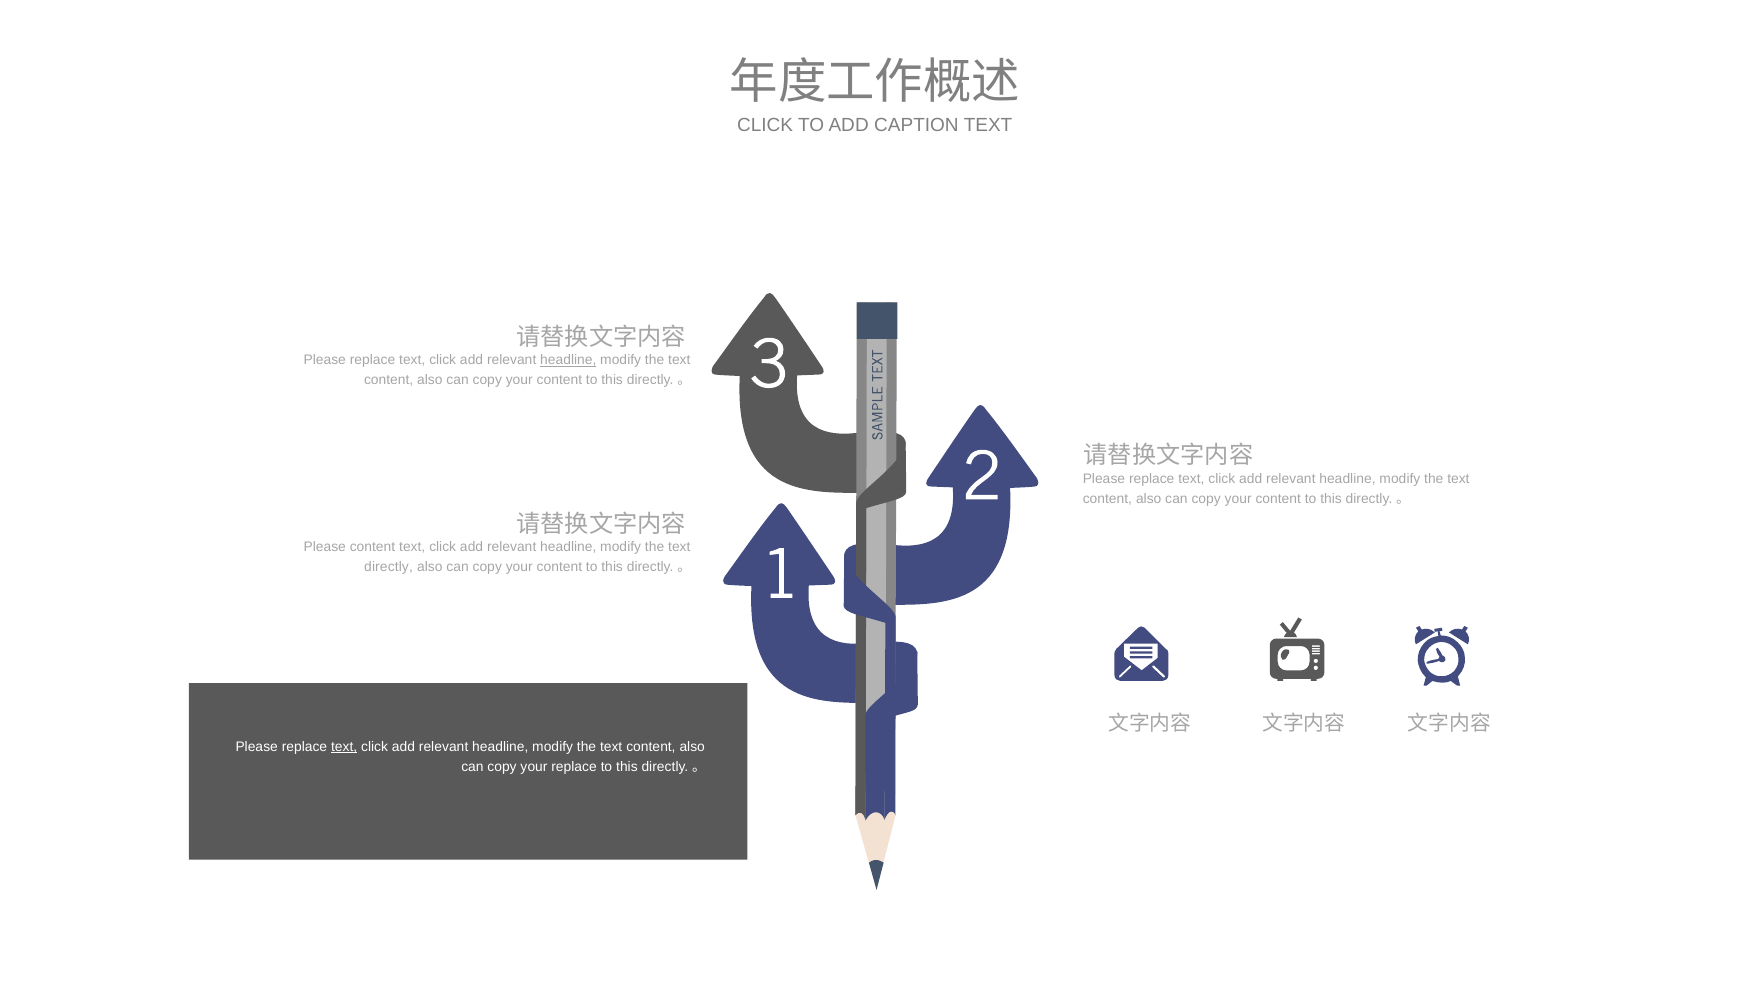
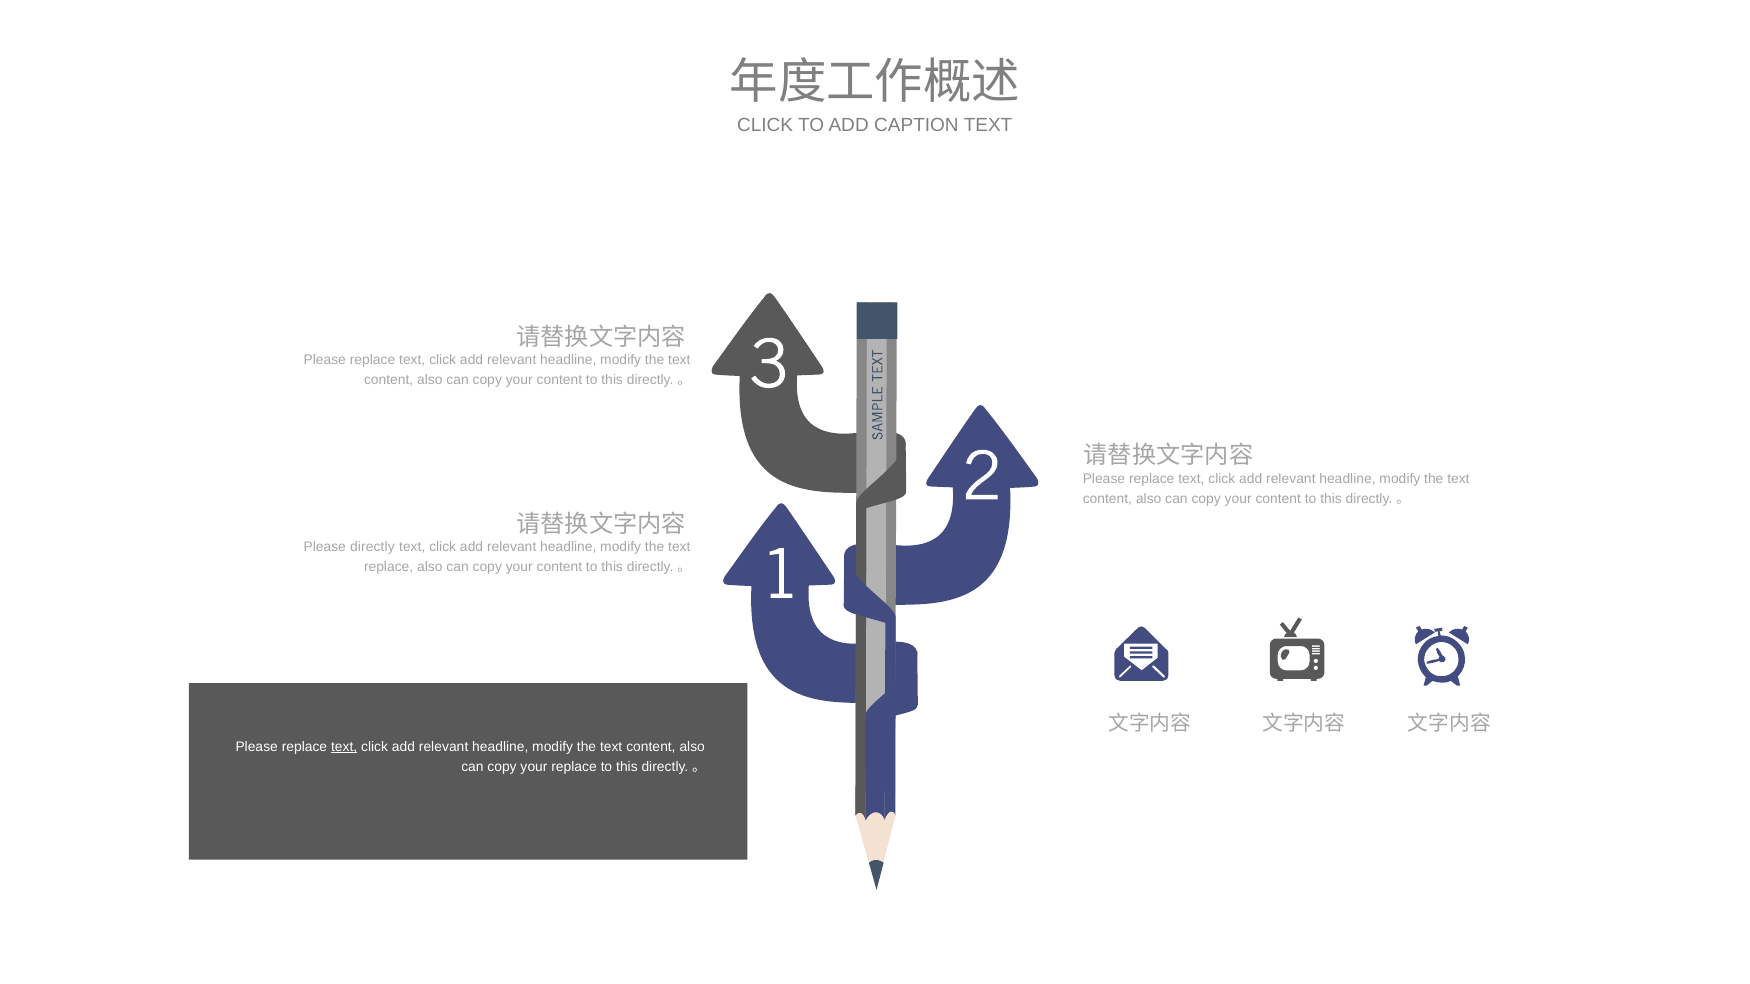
headline at (568, 360) underline: present -> none
Please content: content -> directly
directly at (389, 567): directly -> replace
